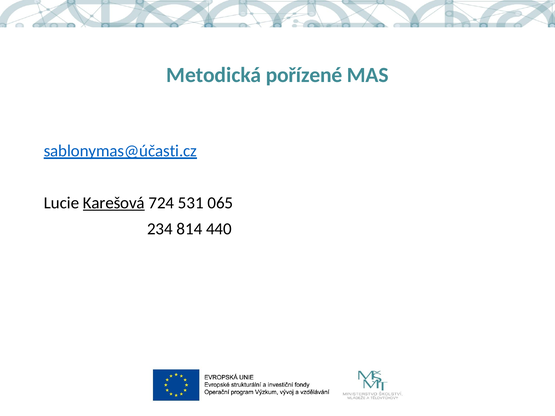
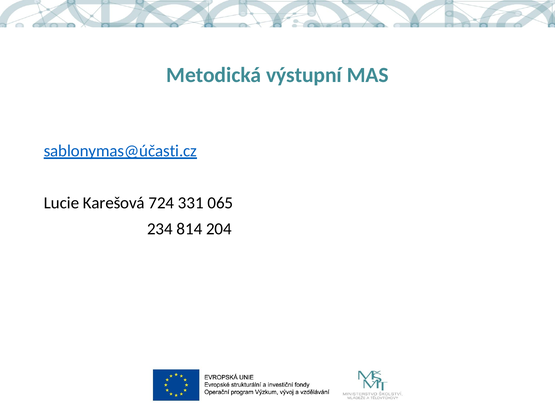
pořízené: pořízené -> výstupní
Karešová underline: present -> none
531: 531 -> 331
440: 440 -> 204
